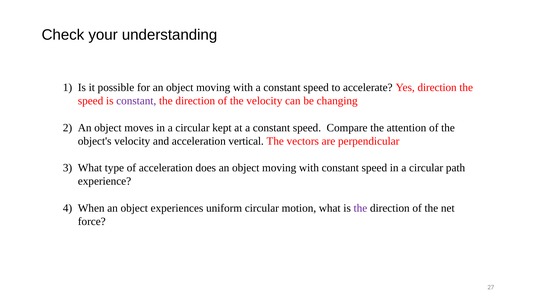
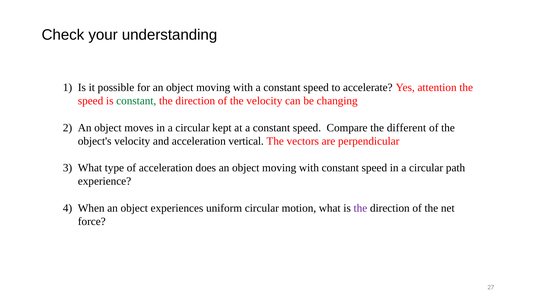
Yes direction: direction -> attention
constant at (136, 101) colour: purple -> green
attention: attention -> different
